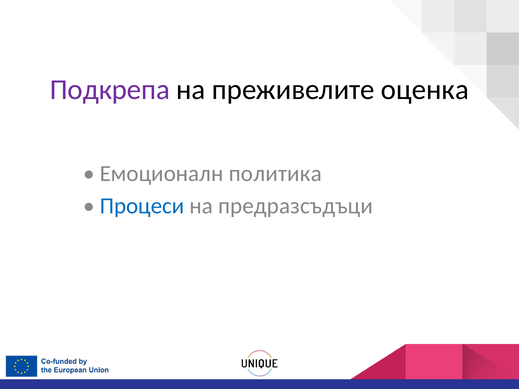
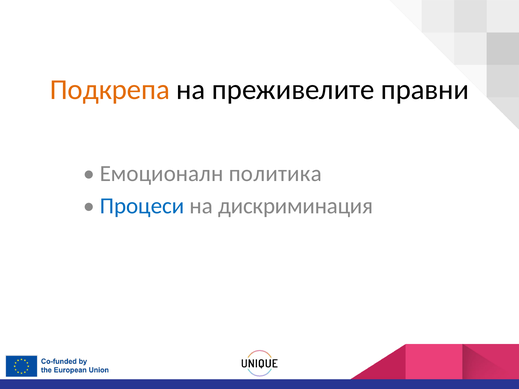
Подкрепа colour: purple -> orange
оценка: оценка -> правни
предразсъдъци: предразсъдъци -> дискриминация
